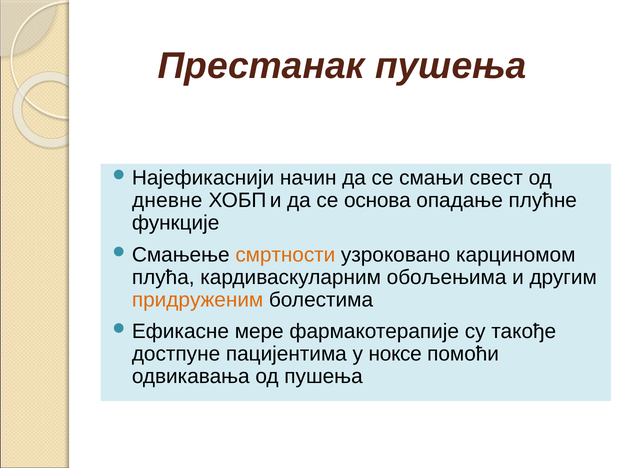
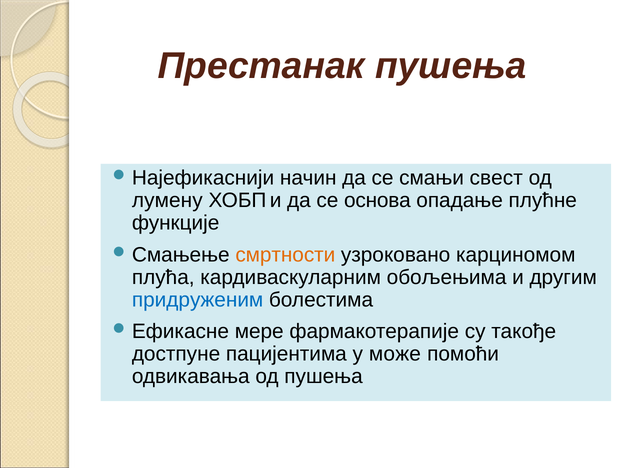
дневне: дневне -> лумену
придруженим colour: orange -> blue
ноксе: ноксе -> може
